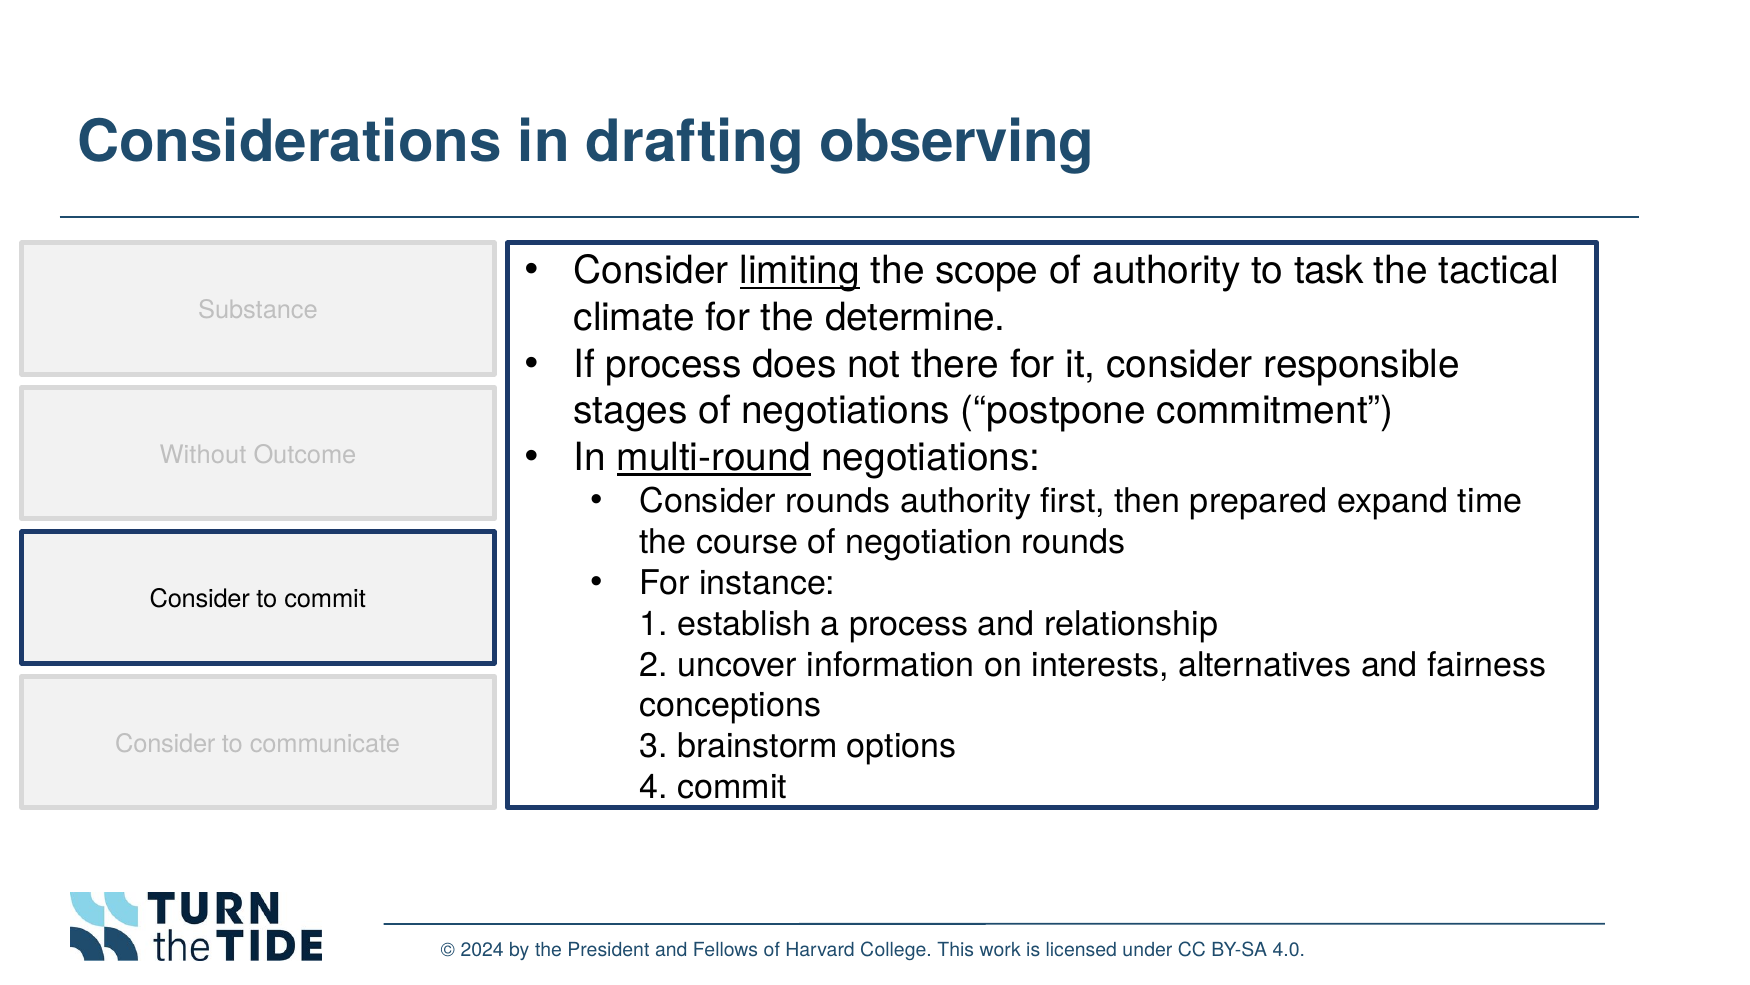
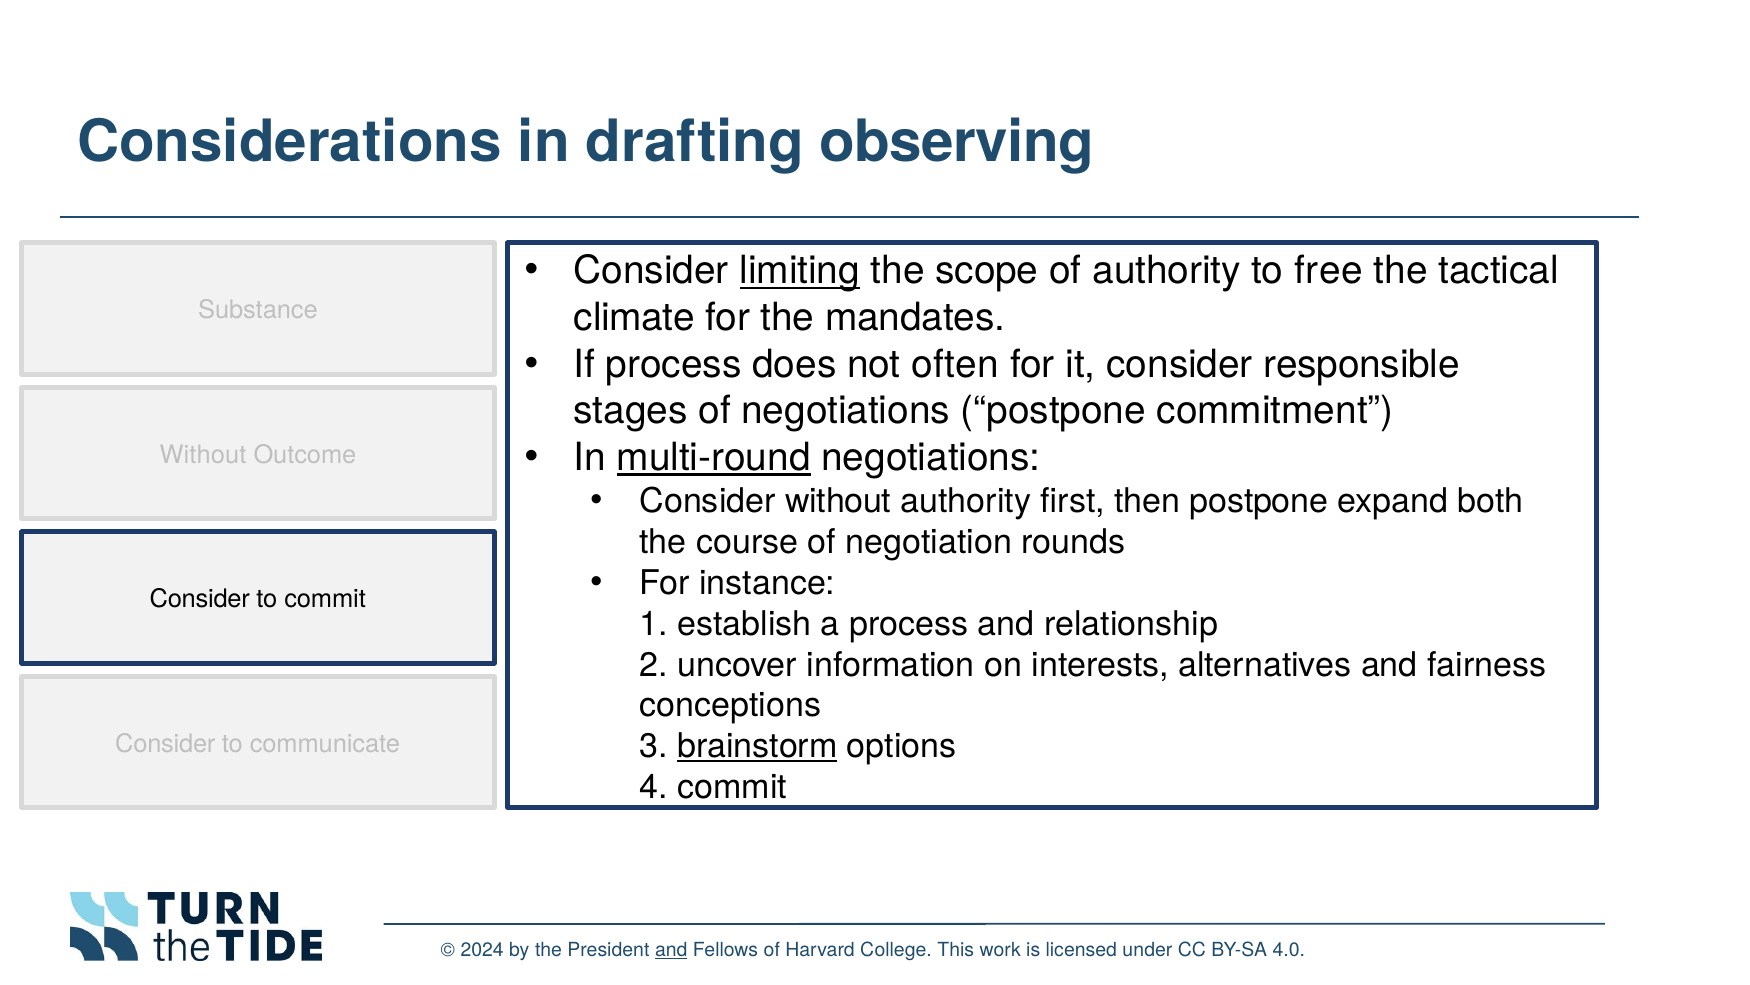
task: task -> free
determine: determine -> mandates
there: there -> often
Consider rounds: rounds -> without
then prepared: prepared -> postpone
time: time -> both
brainstorm underline: none -> present
and at (671, 949) underline: none -> present
